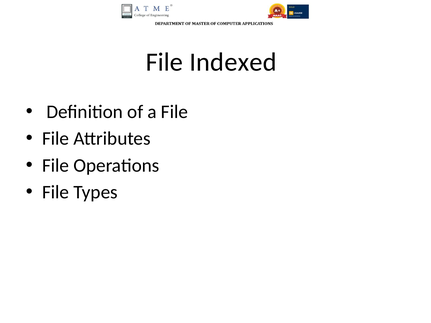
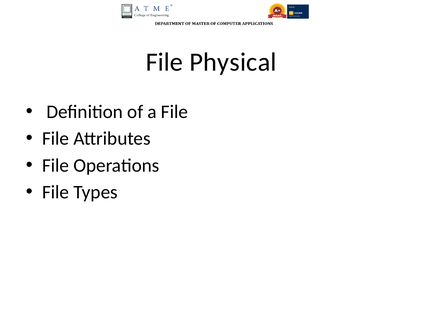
Indexed: Indexed -> Physical
